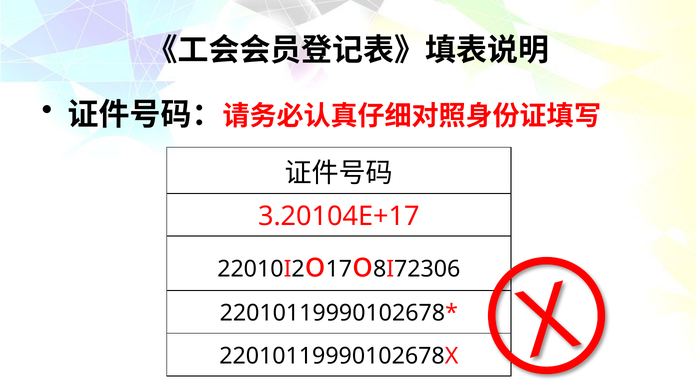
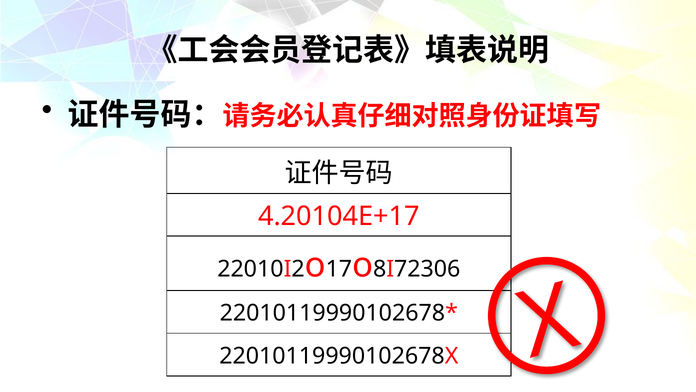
3.20104E+17: 3.20104E+17 -> 4.20104E+17
